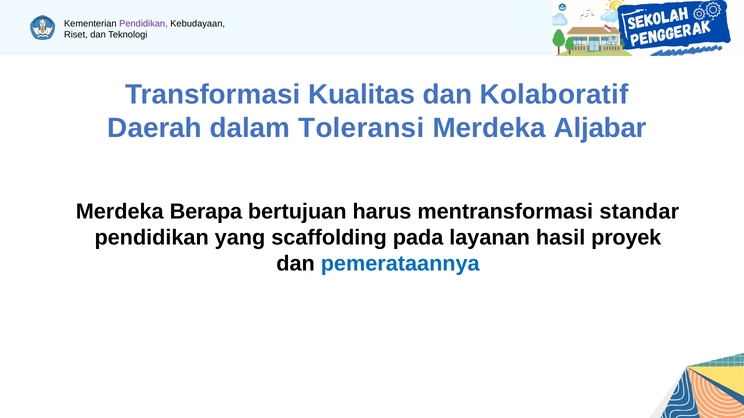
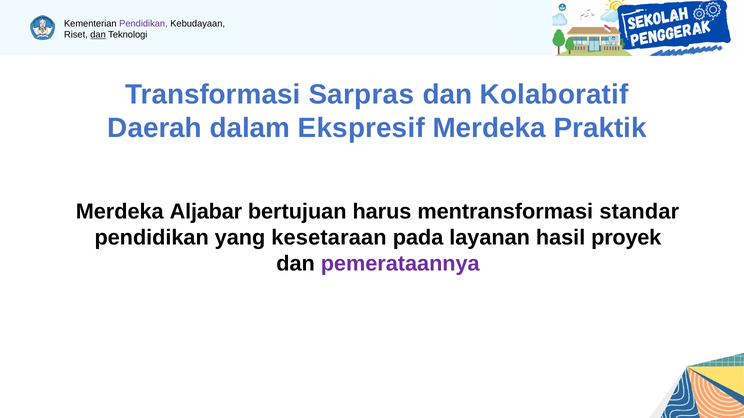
dan at (98, 35) underline: none -> present
Kualitas: Kualitas -> Sarpras
Toleransi: Toleransi -> Ekspresif
Aljabar: Aljabar -> Praktik
Berapa: Berapa -> Aljabar
scaffolding: scaffolding -> kesetaraan
pemerataannya colour: blue -> purple
